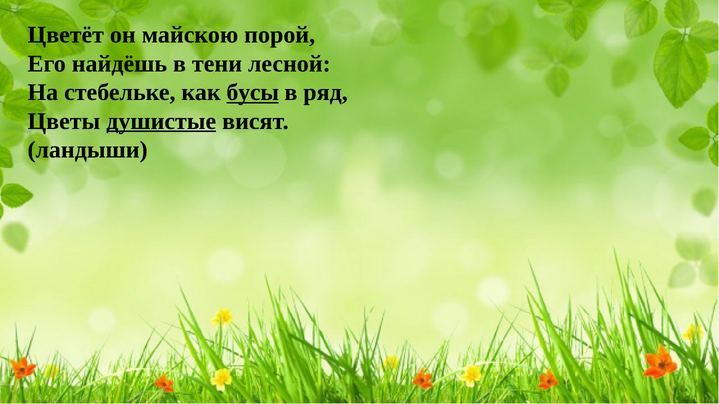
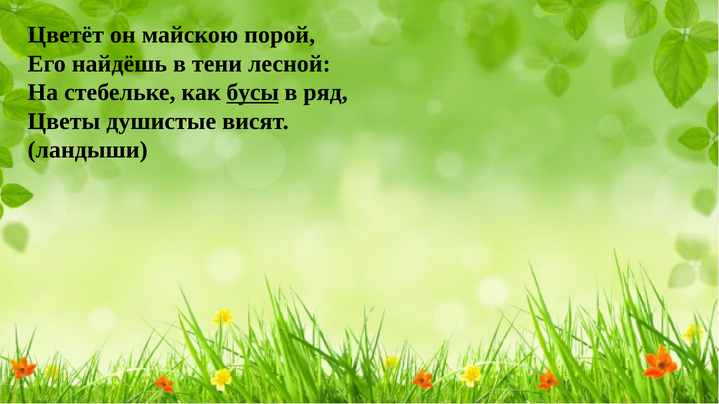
душистые underline: present -> none
